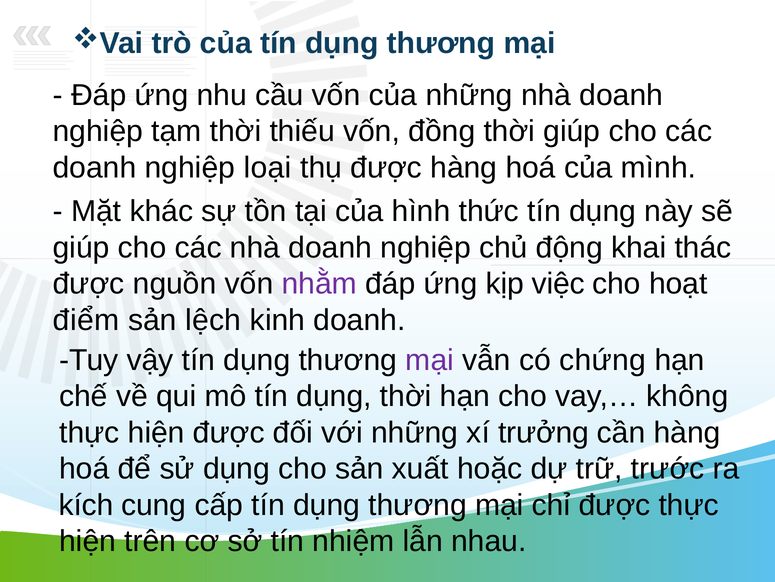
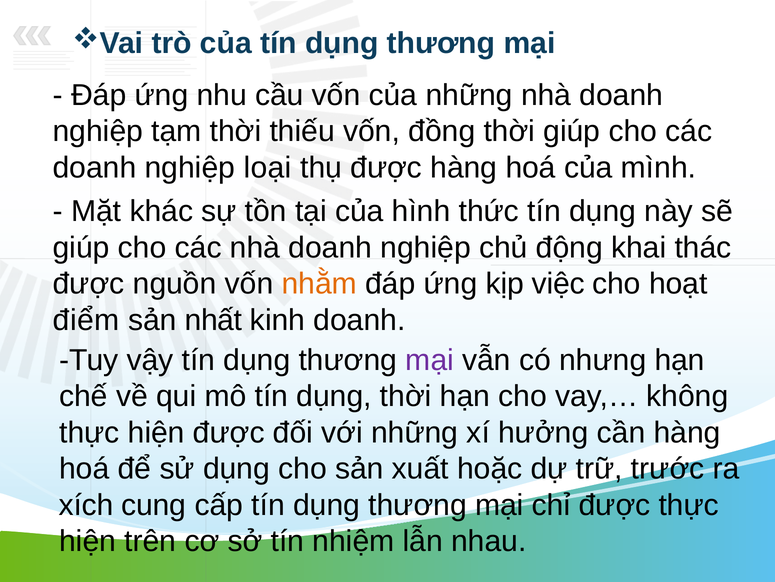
nhằm colour: purple -> orange
lệch: lệch -> nhất
chứng: chứng -> nhưng
trưởng: trưởng -> hưởng
kích: kích -> xích
